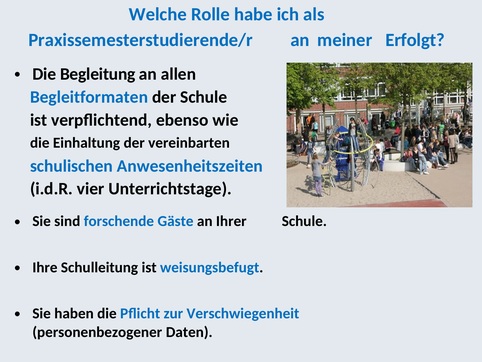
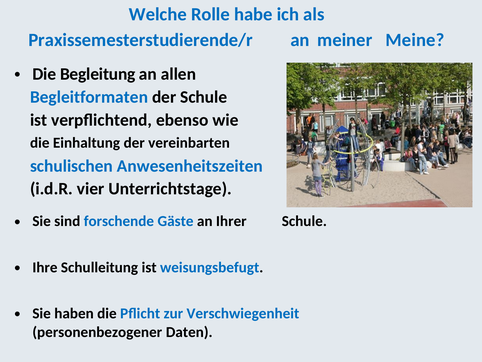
Erfolgt: Erfolgt -> Meine
